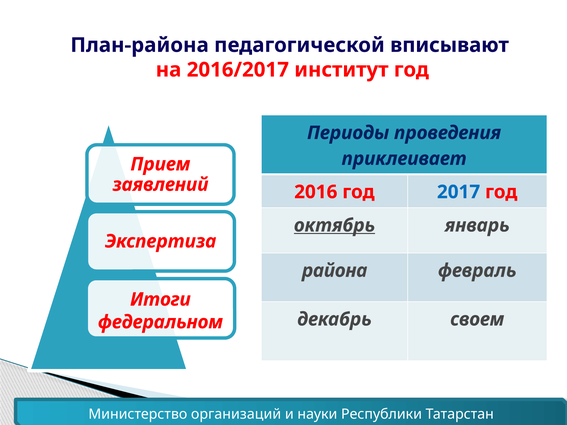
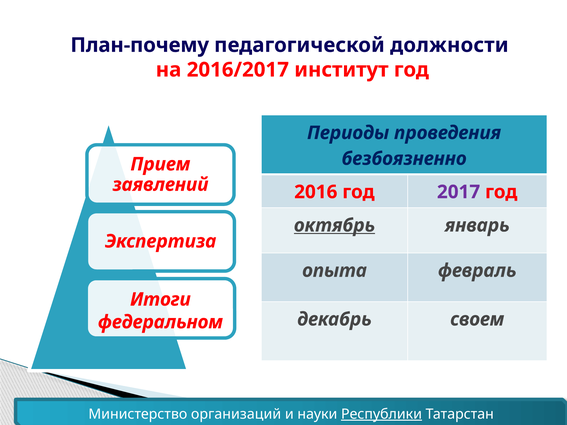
План-района: План-района -> План-почему
вписывают: вписывают -> должности
приклеивает: приклеивает -> безбоязненно
2017 colour: blue -> purple
района: района -> опыта
Республики underline: none -> present
